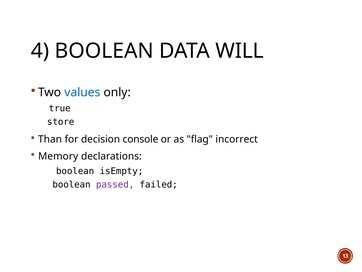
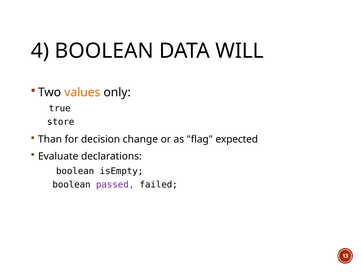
values colour: blue -> orange
console: console -> change
incorrect: incorrect -> expected
Memory: Memory -> Evaluate
